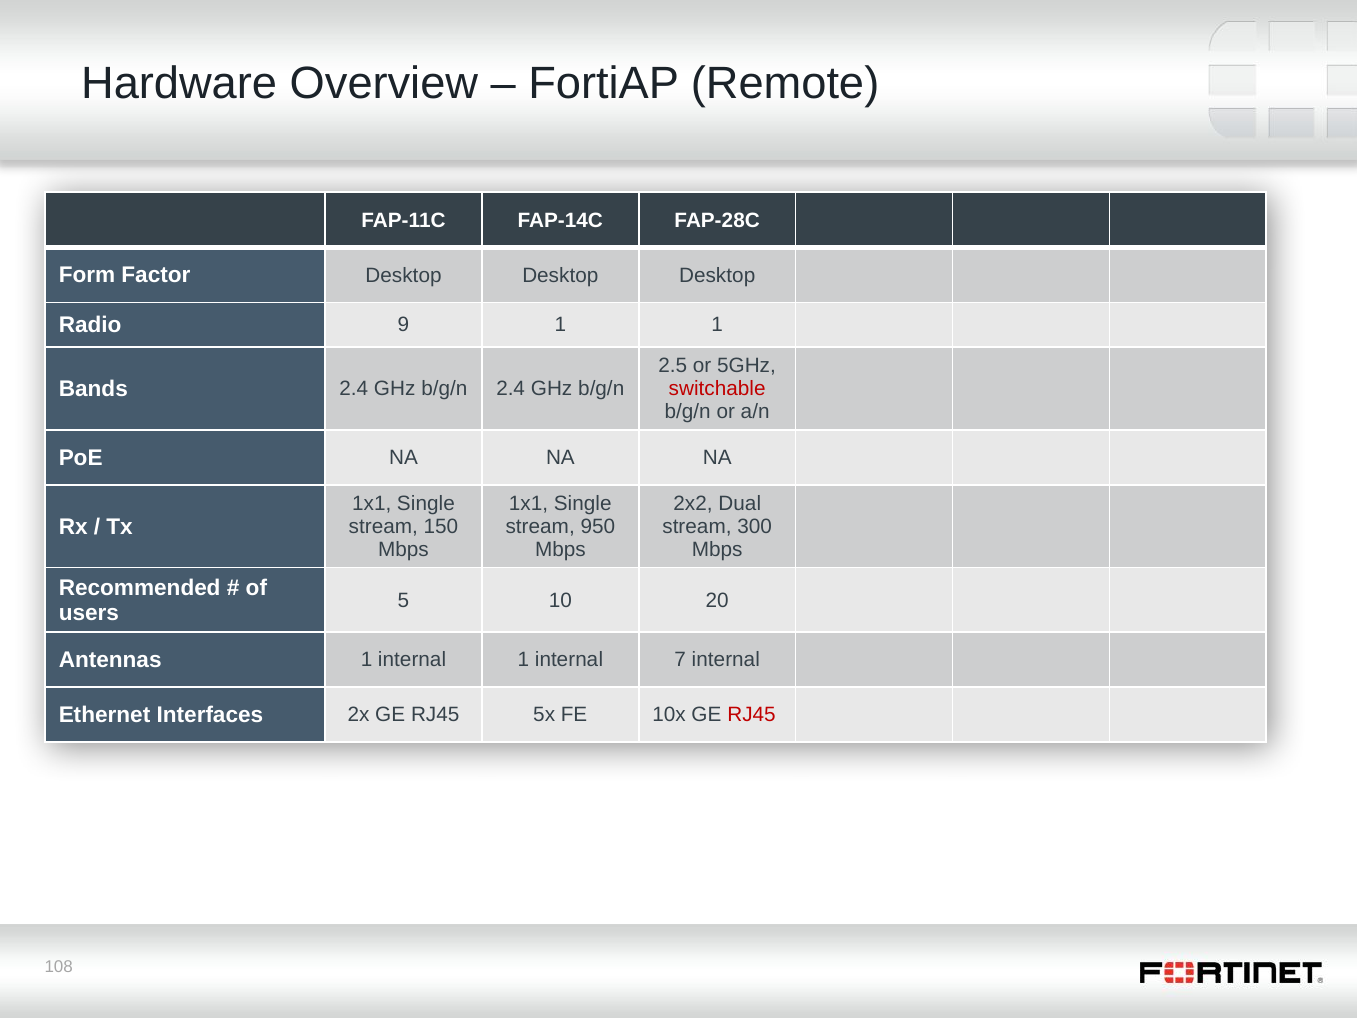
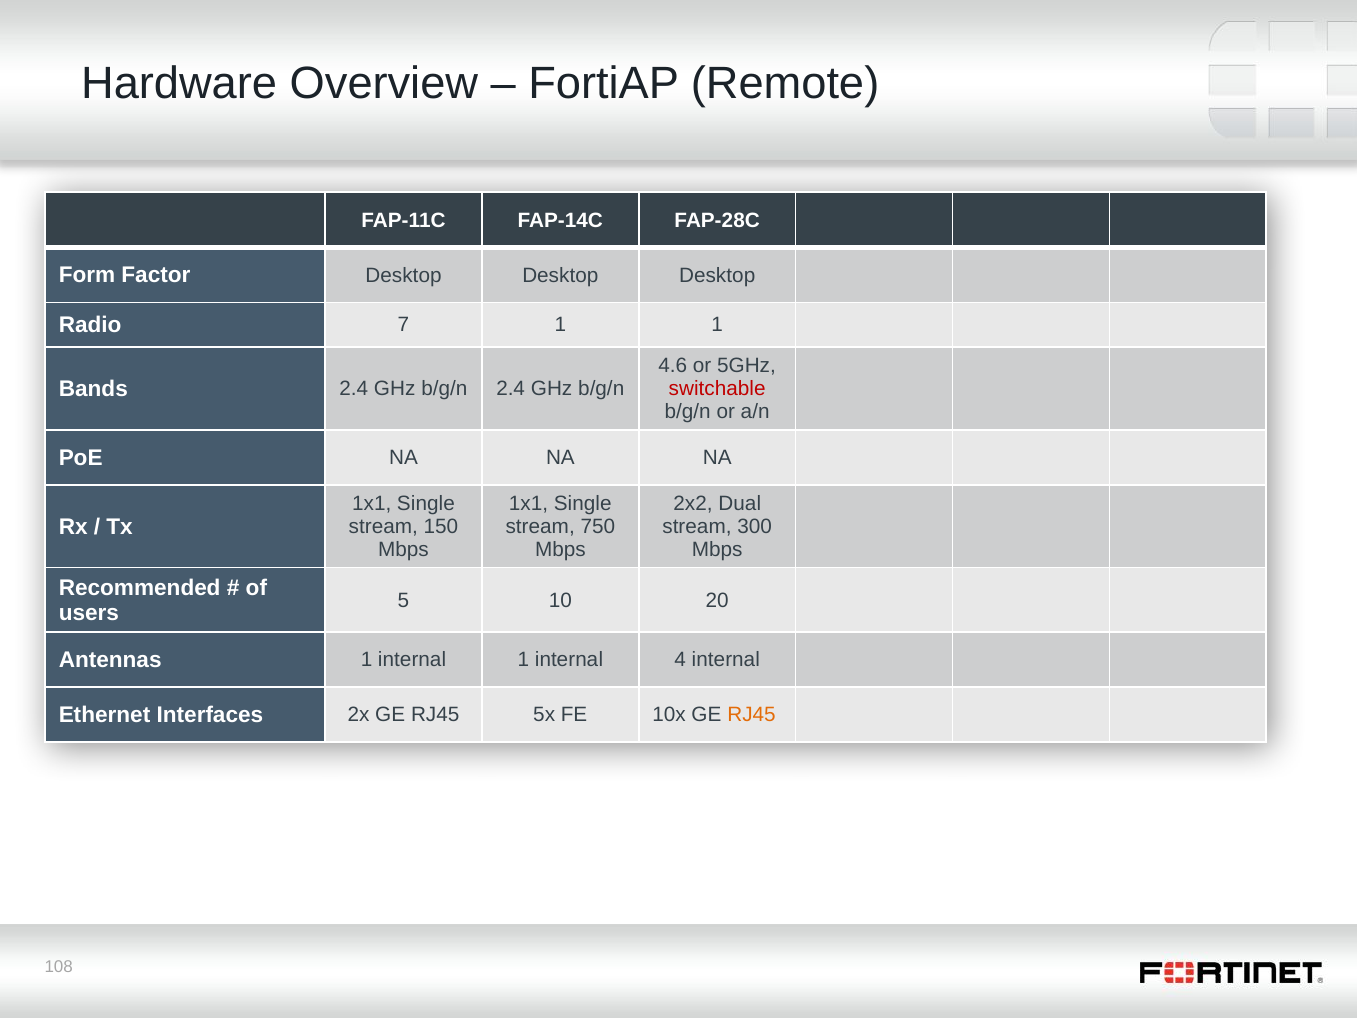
9: 9 -> 7
2.5: 2.5 -> 4.6
950: 950 -> 750
7: 7 -> 4
RJ45 at (752, 715) colour: red -> orange
